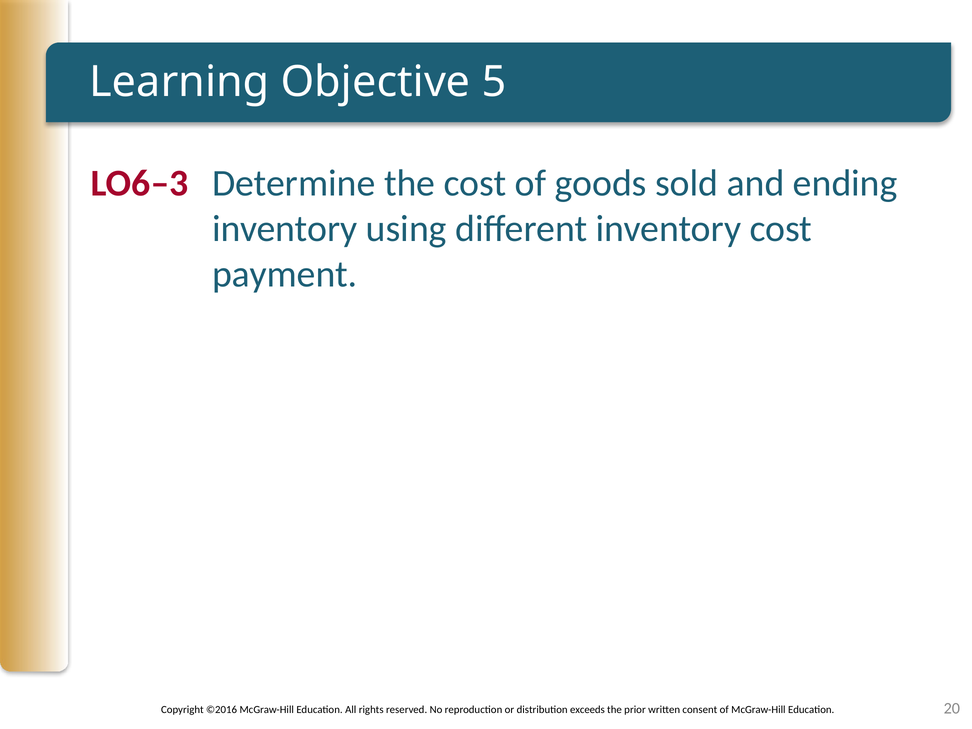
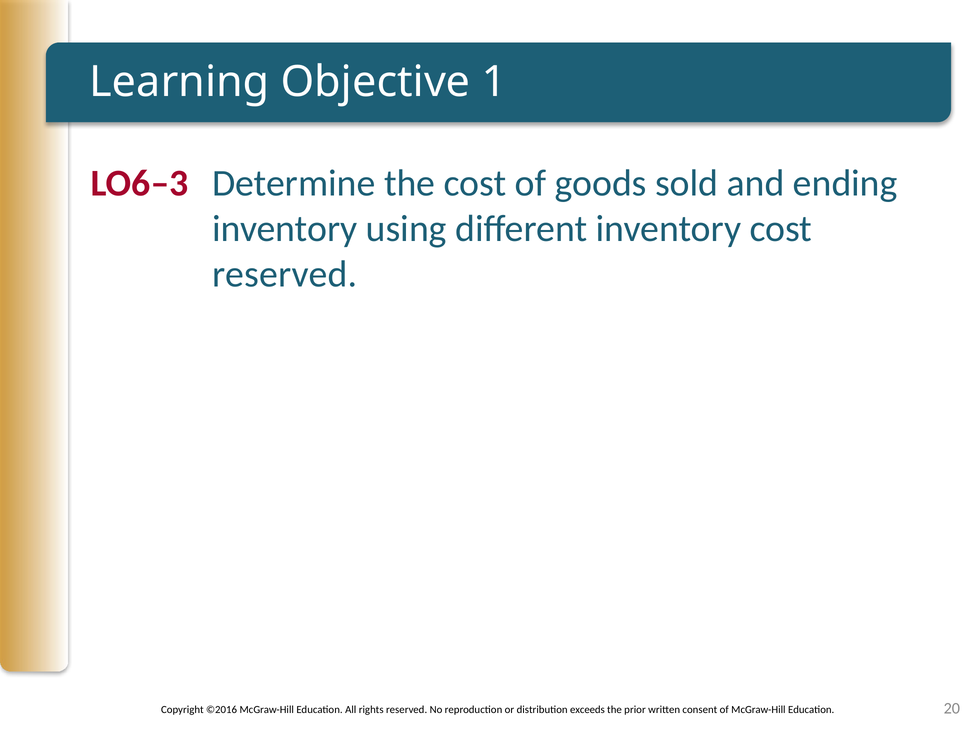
5: 5 -> 1
payment at (285, 274): payment -> reserved
